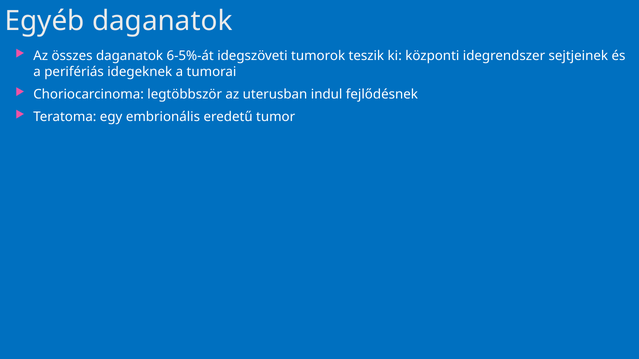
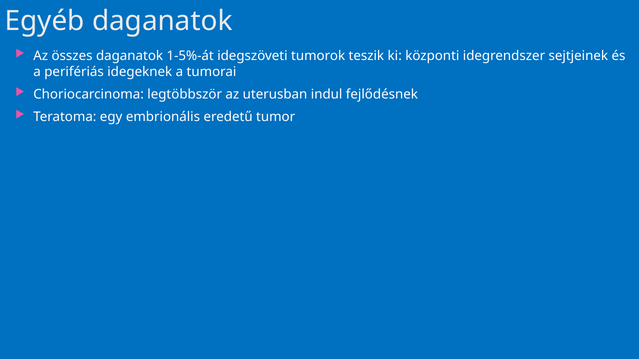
6-5%-át: 6-5%-át -> 1-5%-át
